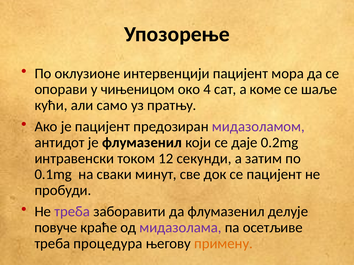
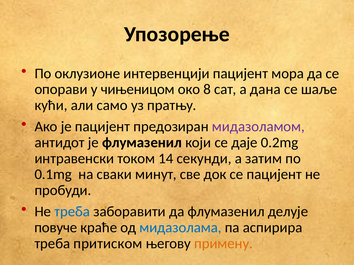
4: 4 -> 8
коме: коме -> дана
12: 12 -> 14
треба at (72, 212) colour: purple -> blue
мидазолама colour: purple -> blue
осетљиве: осетљиве -> аспирира
процедура: процедура -> притиском
